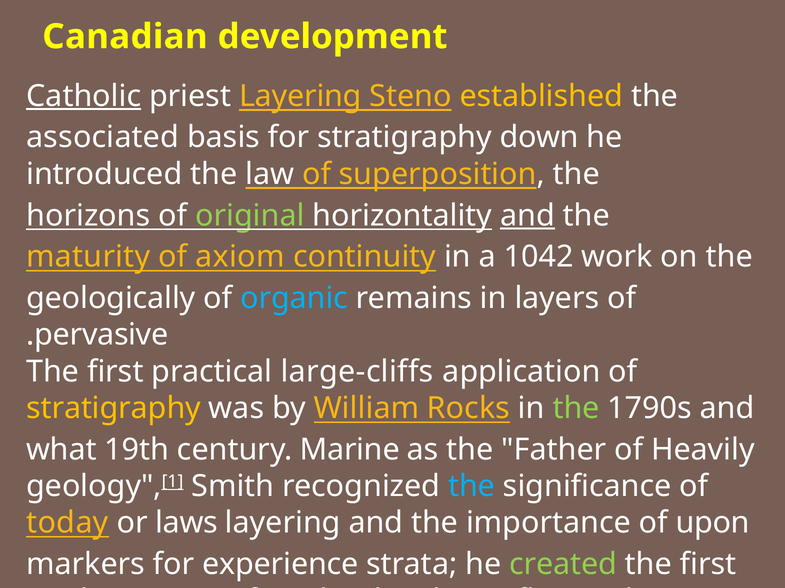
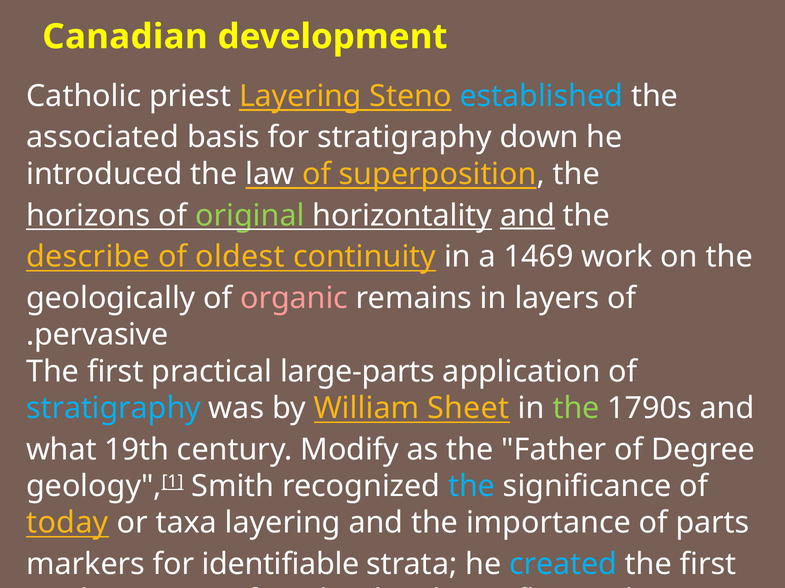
Catholic underline: present -> none
established colour: yellow -> light blue
maturity: maturity -> describe
axiom: axiom -> oldest
1042: 1042 -> 1469
organic colour: light blue -> pink
large-cliffs: large-cliffs -> large-parts
stratigraphy at (114, 409) colour: yellow -> light blue
Rocks: Rocks -> Sheet
Marine: Marine -> Modify
Heavily: Heavily -> Degree
laws: laws -> taxa
upon: upon -> parts
experience: experience -> identifiable
created colour: light green -> light blue
